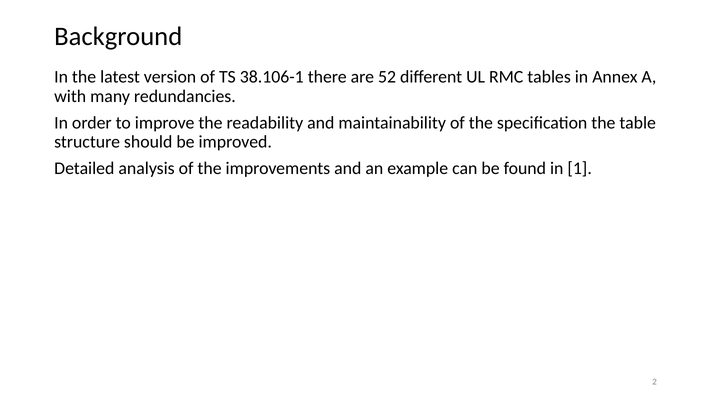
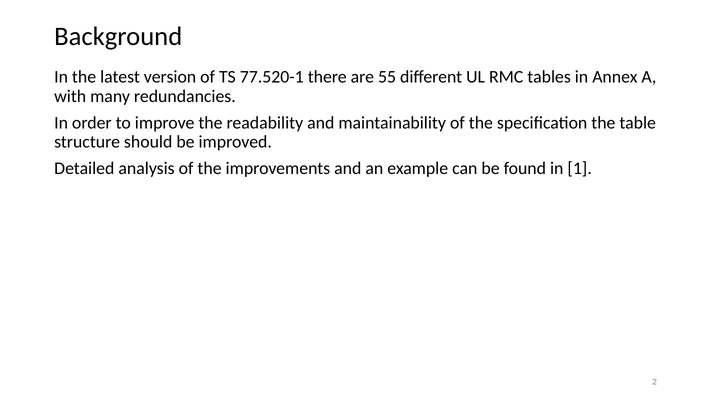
38.106-1: 38.106-1 -> 77.520-1
52: 52 -> 55
